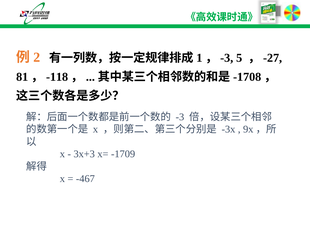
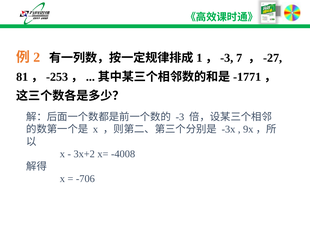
5: 5 -> 7
-118: -118 -> -253
-1708: -1708 -> -1771
3x+3: 3x+3 -> 3x+2
-1709: -1709 -> -4008
-467: -467 -> -706
